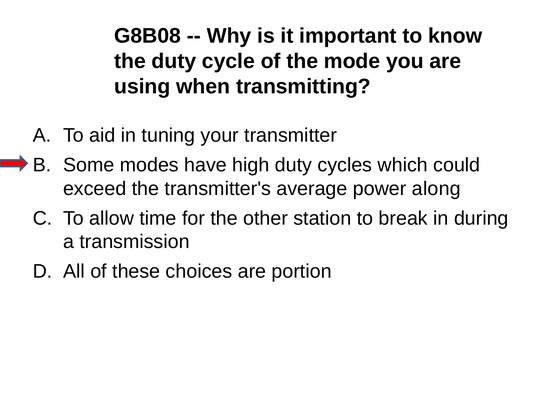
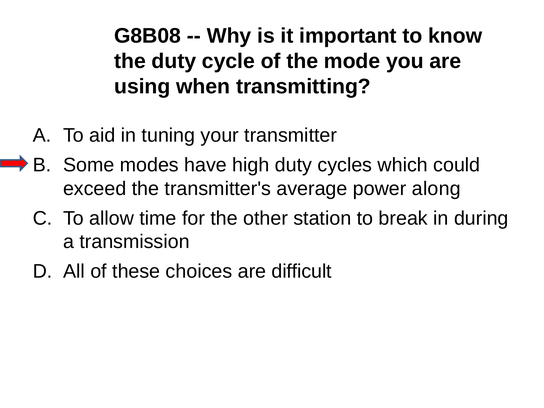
portion: portion -> difficult
